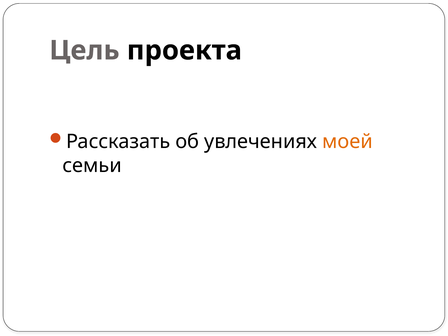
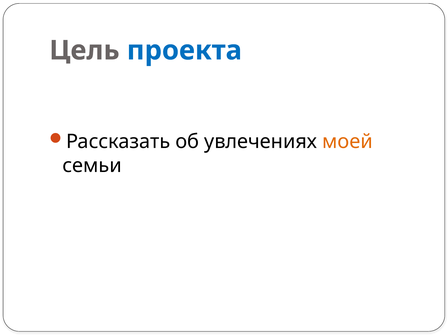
проекта colour: black -> blue
